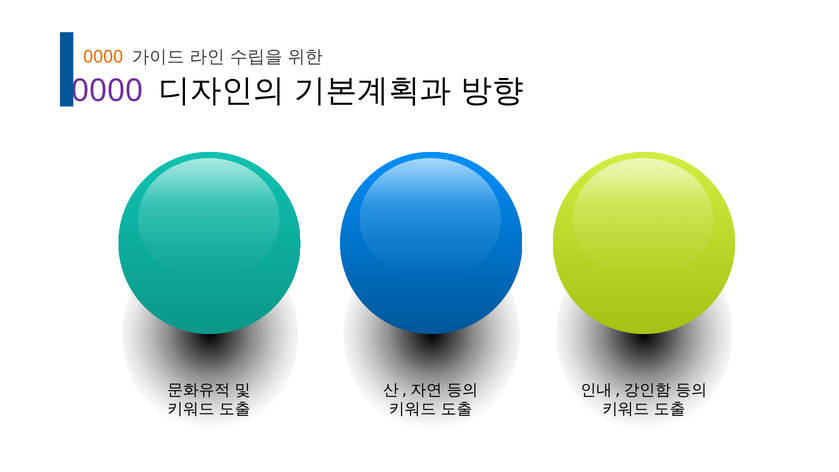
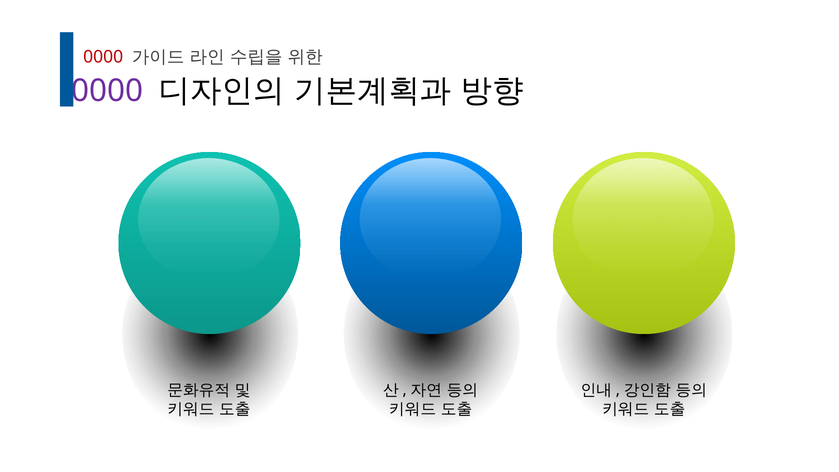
0000 at (103, 57) colour: orange -> red
